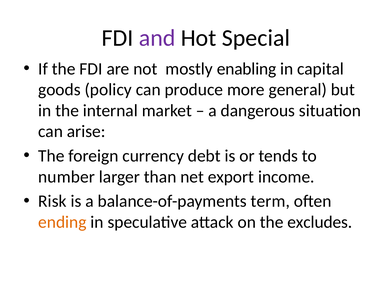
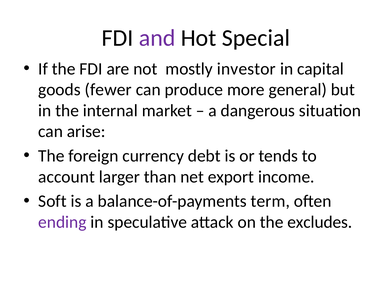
enabling: enabling -> investor
policy: policy -> fewer
number: number -> account
Risk: Risk -> Soft
ending colour: orange -> purple
